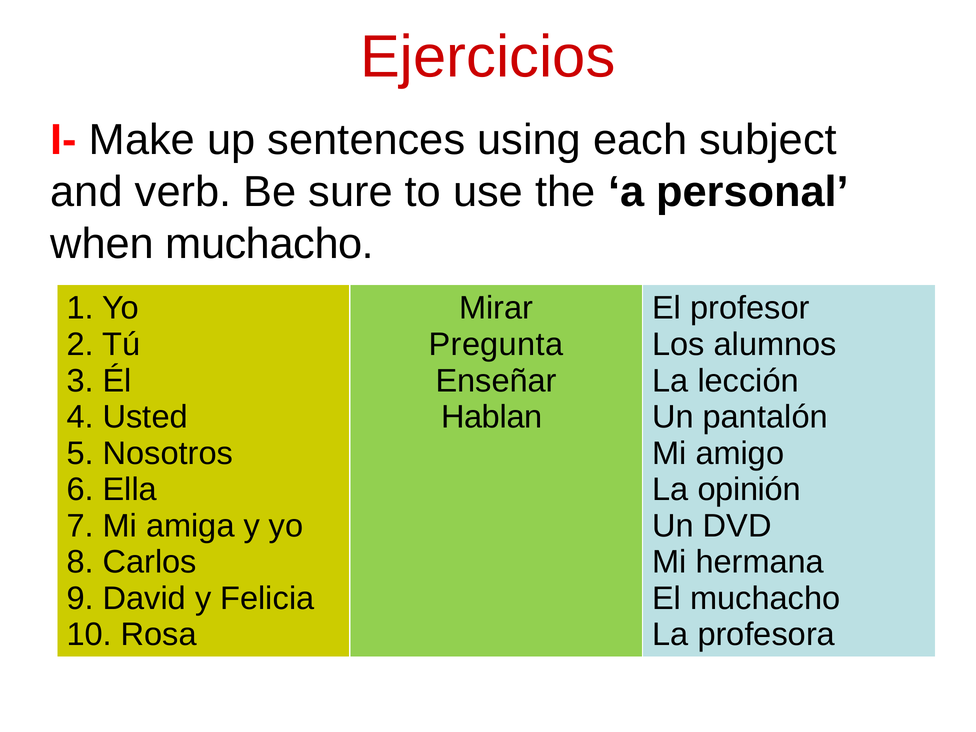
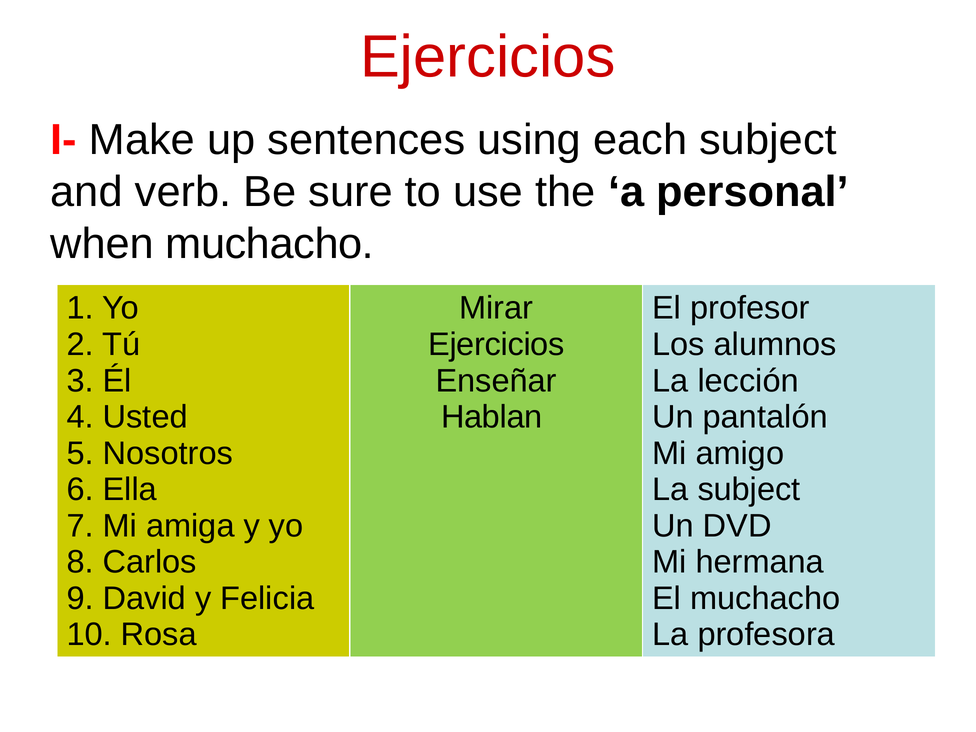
Pregunta at (496, 345): Pregunta -> Ejercicios
La opinión: opinión -> subject
